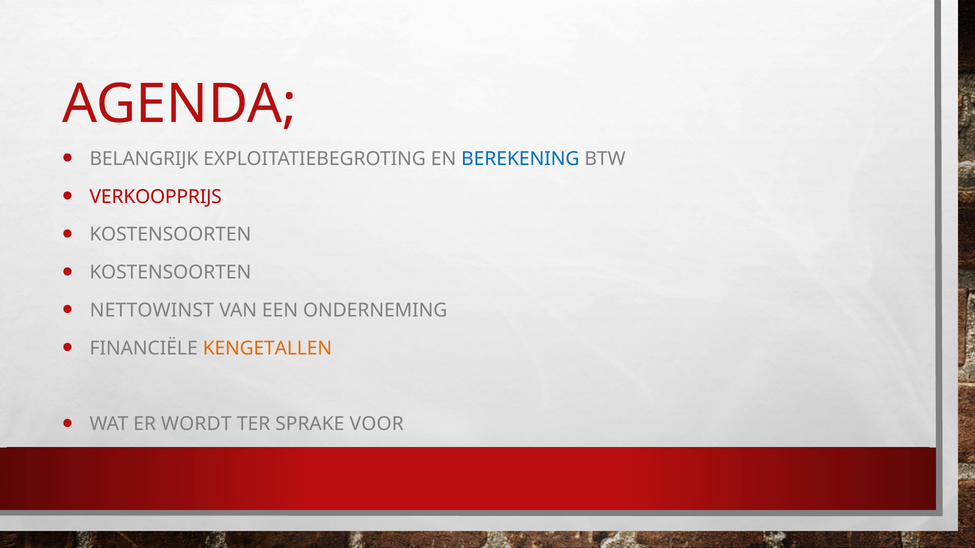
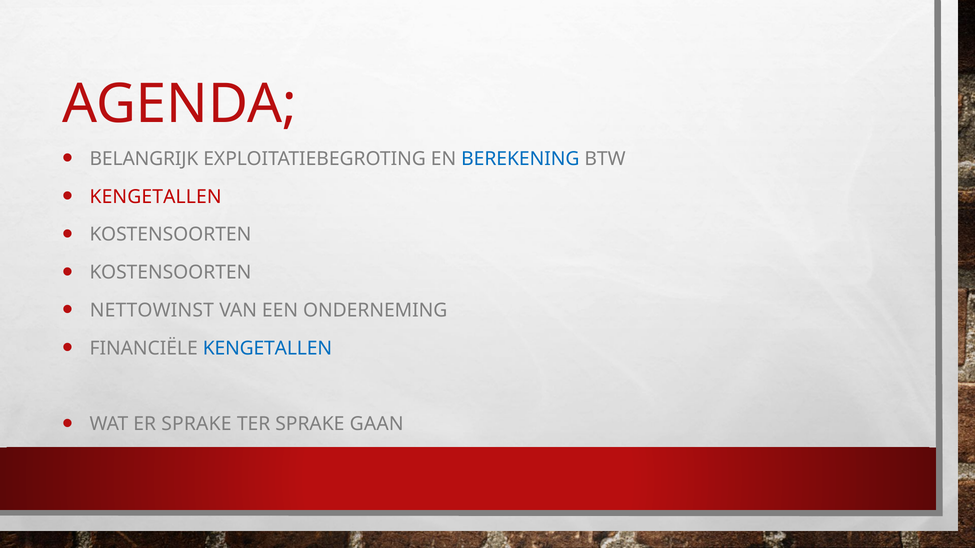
VERKOOPPRIJS at (156, 197): VERKOOPPRIJS -> KENGETALLEN
KENGETALLEN at (267, 348) colour: orange -> blue
ER WORDT: WORDT -> SPRAKE
VOOR: VOOR -> GAAN
